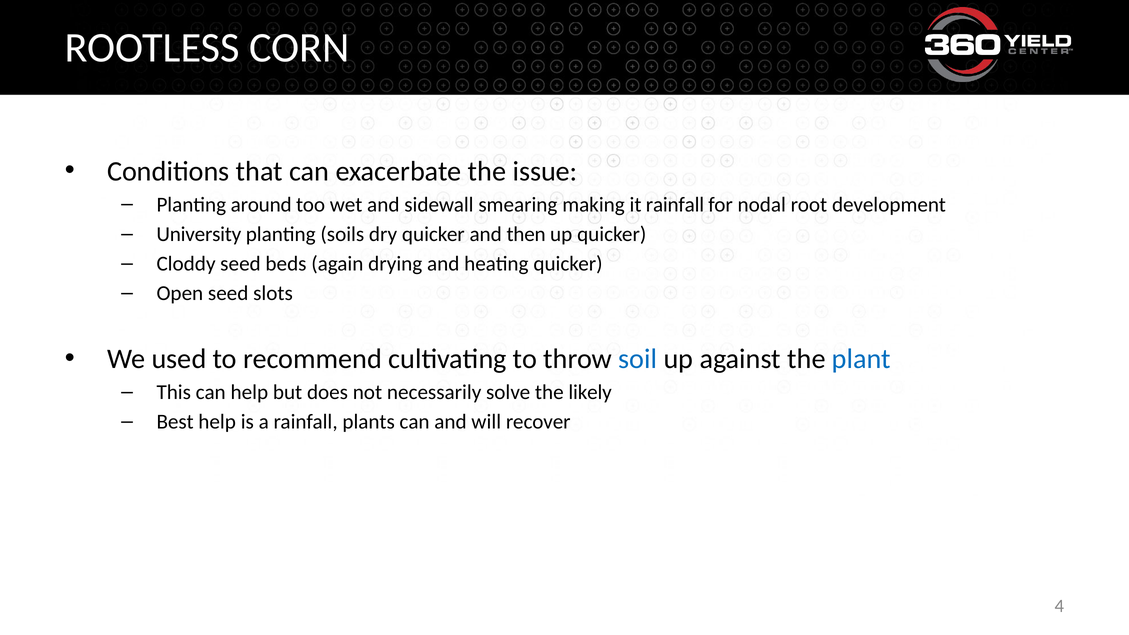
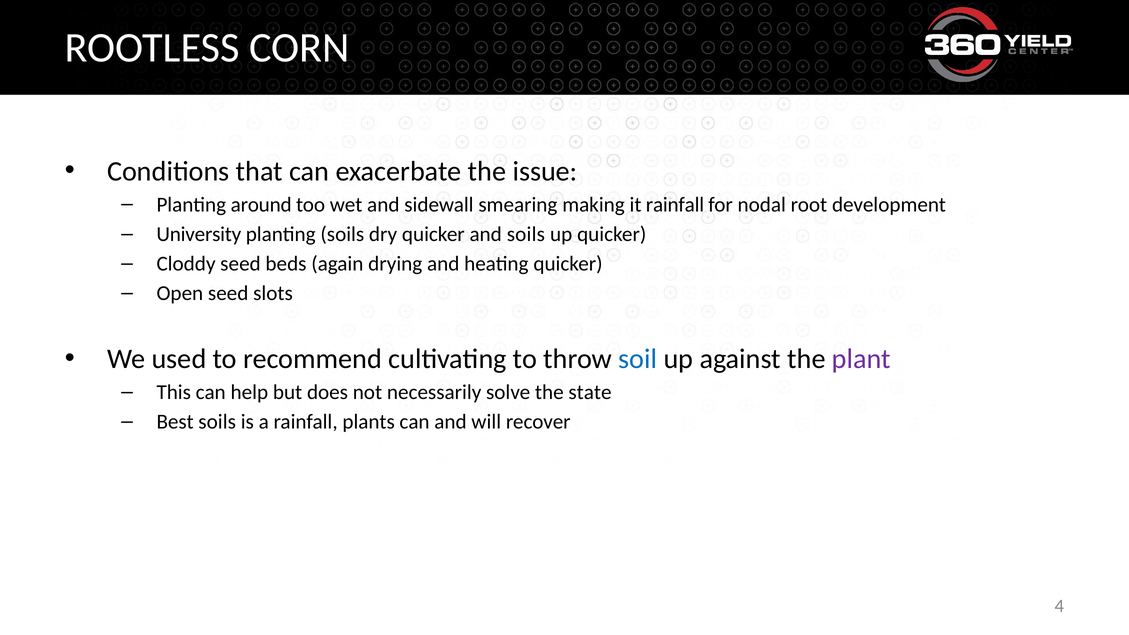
and then: then -> soils
plant colour: blue -> purple
likely: likely -> state
Best help: help -> soils
